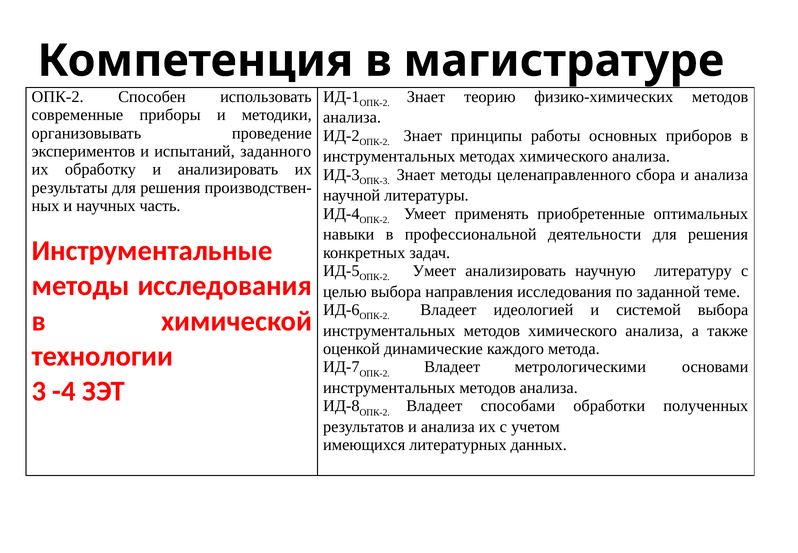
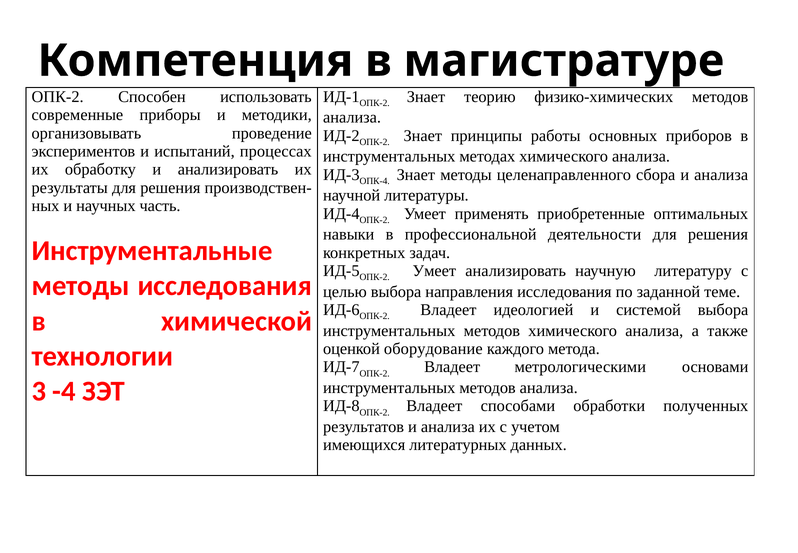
заданного: заданного -> процессах
ОПК-3: ОПК-3 -> ОПК-4
динамические: динамические -> оборудование
